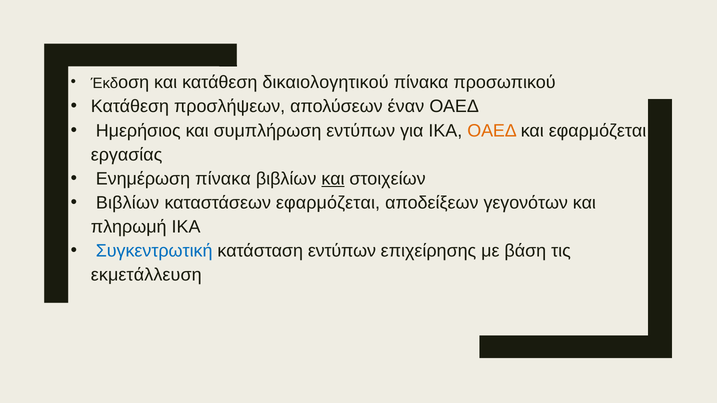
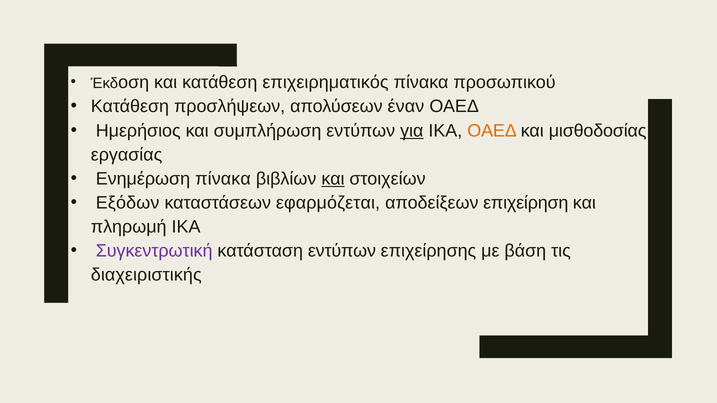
δικαιολογητικού: δικαιολογητικού -> επιχειρηματικός
για underline: none -> present
και εφαρμόζεται: εφαρμόζεται -> μισθοδοσίας
Βιβλίων at (128, 203): Βιβλίων -> Εξόδων
γεγονότων: γεγονότων -> επιχείρηση
Συγκεντρωτική colour: blue -> purple
εκμετάλλευση: εκμετάλλευση -> διαχειριστικής
